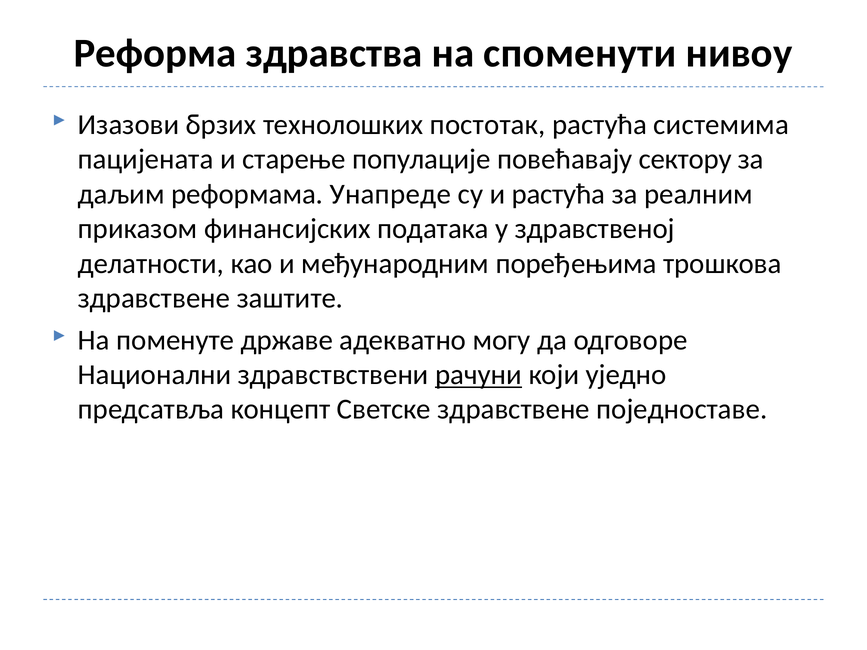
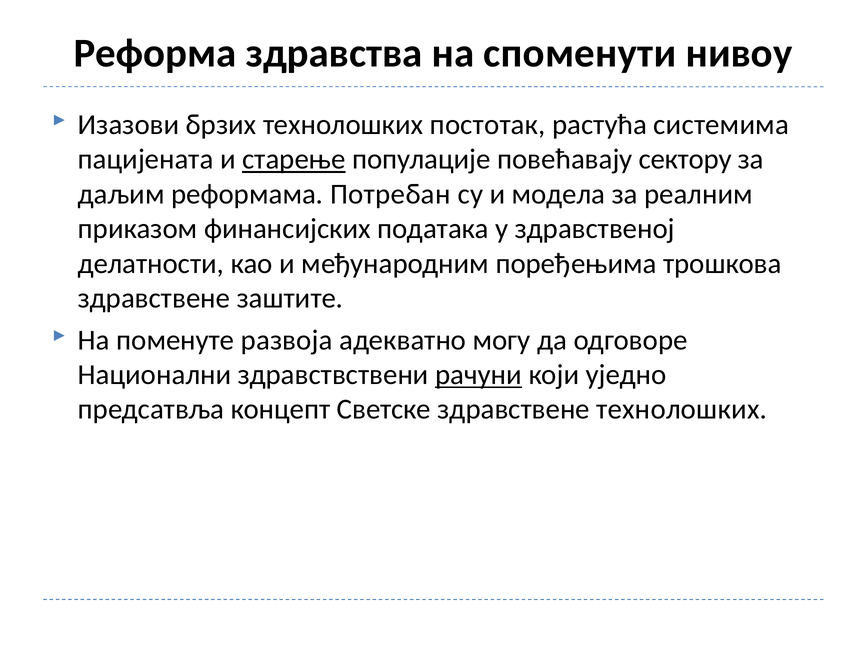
старење underline: none -> present
Унапреде: Унапреде -> Потребан
и растућа: растућа -> модела
државе: државе -> развоја
здравствене поједноставе: поједноставе -> технолошких
